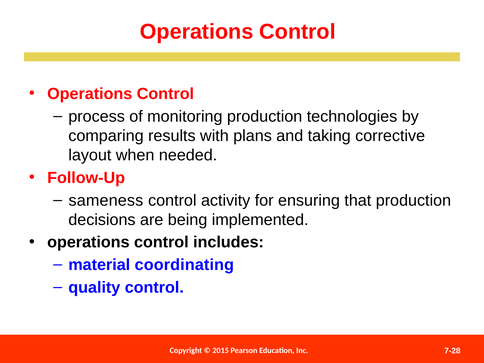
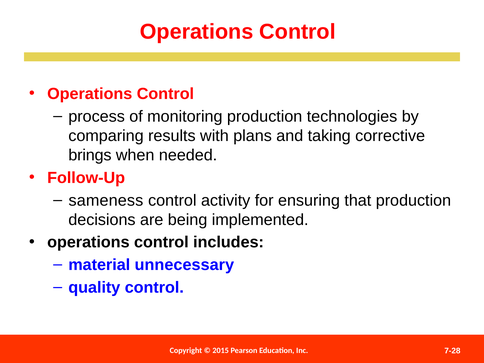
layout: layout -> brings
coordinating: coordinating -> unnecessary
